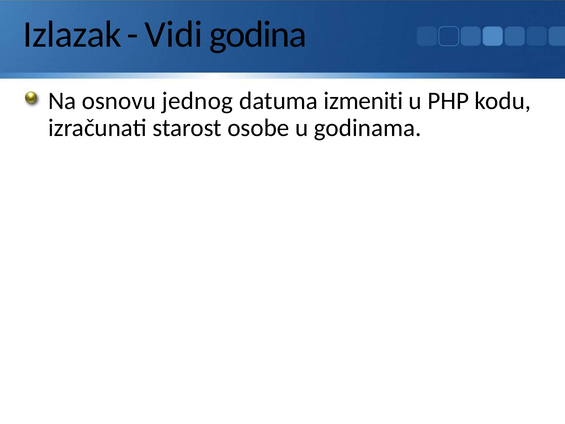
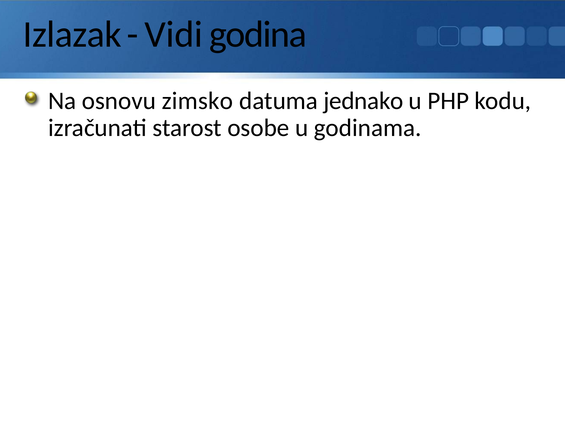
jednog: jednog -> zimsko
izmeniti: izmeniti -> jednako
